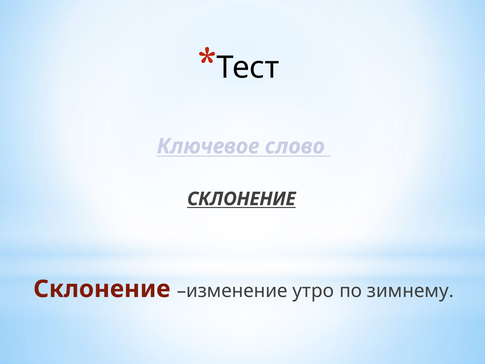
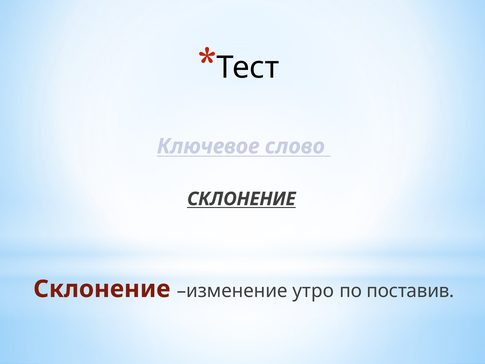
зимнему: зимнему -> поставив
